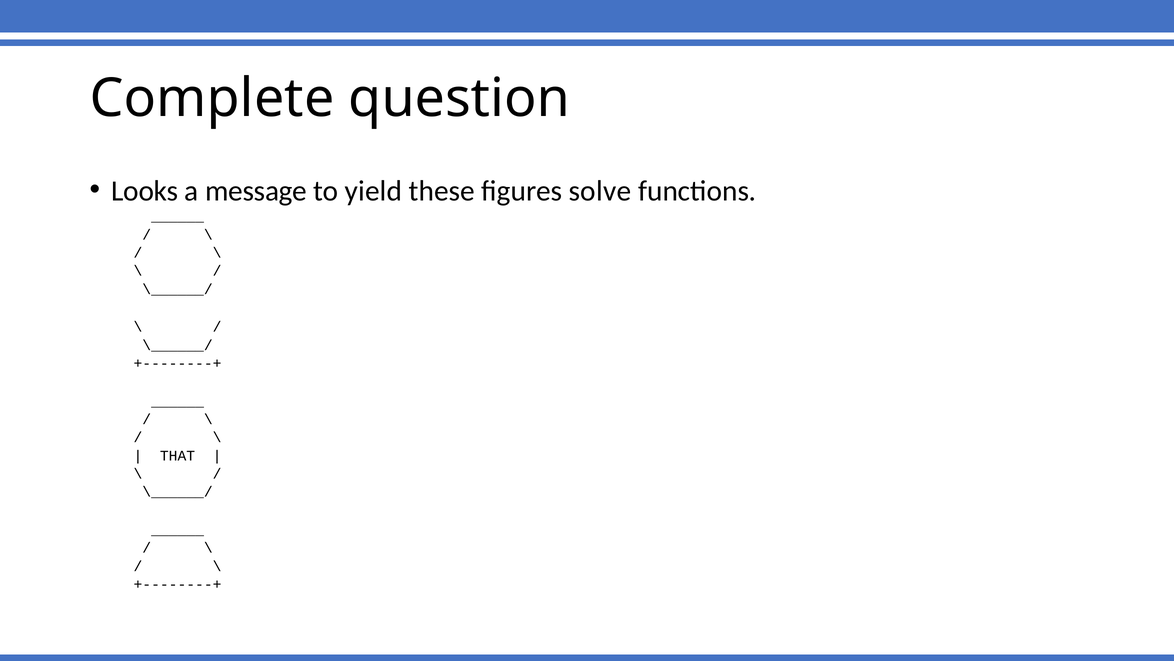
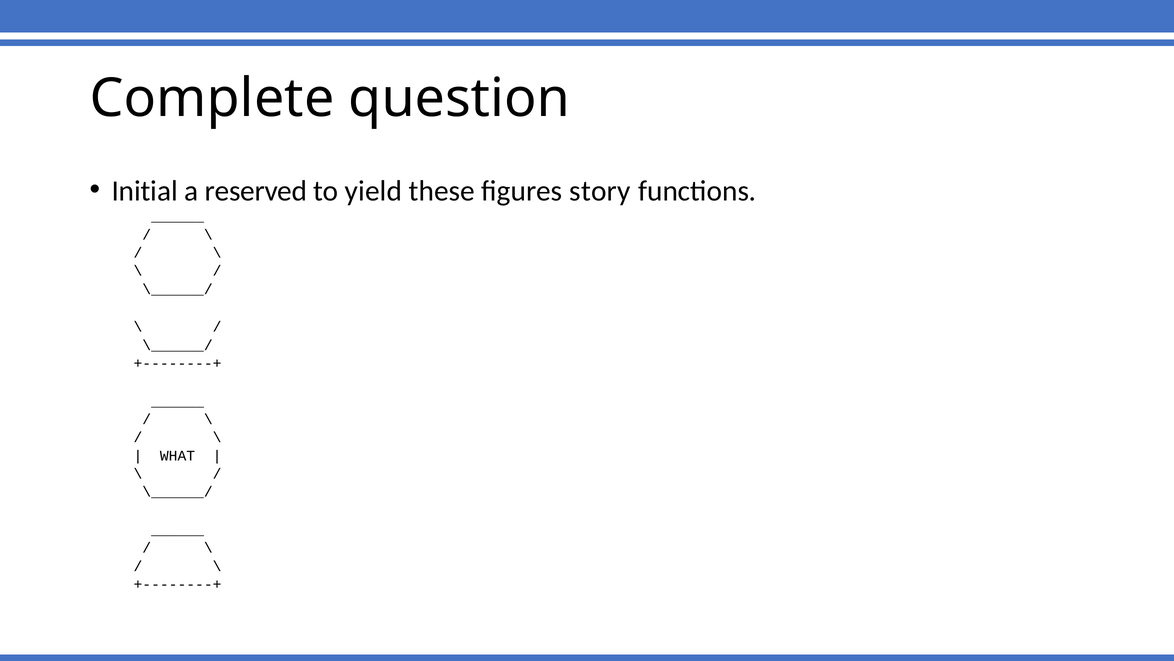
Looks: Looks -> Initial
message: message -> reserved
solve: solve -> story
THAT: THAT -> WHAT
